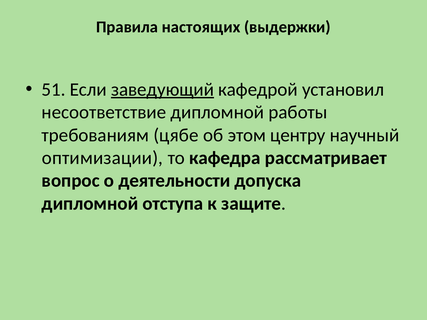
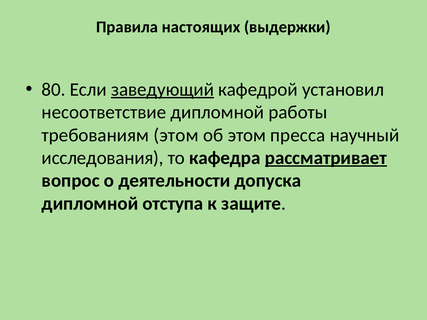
51: 51 -> 80
требованиям цябе: цябе -> этом
центру: центру -> пресса
оптимизации: оптимизации -> исследования
рассматривает underline: none -> present
